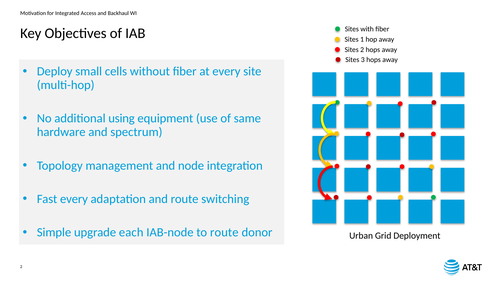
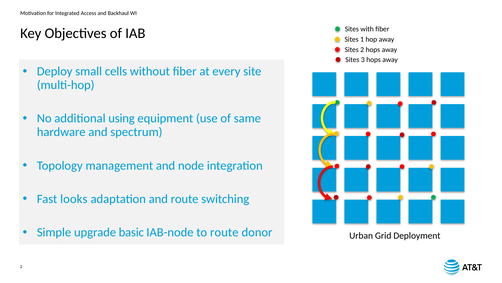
Fast every: every -> looks
each: each -> basic
